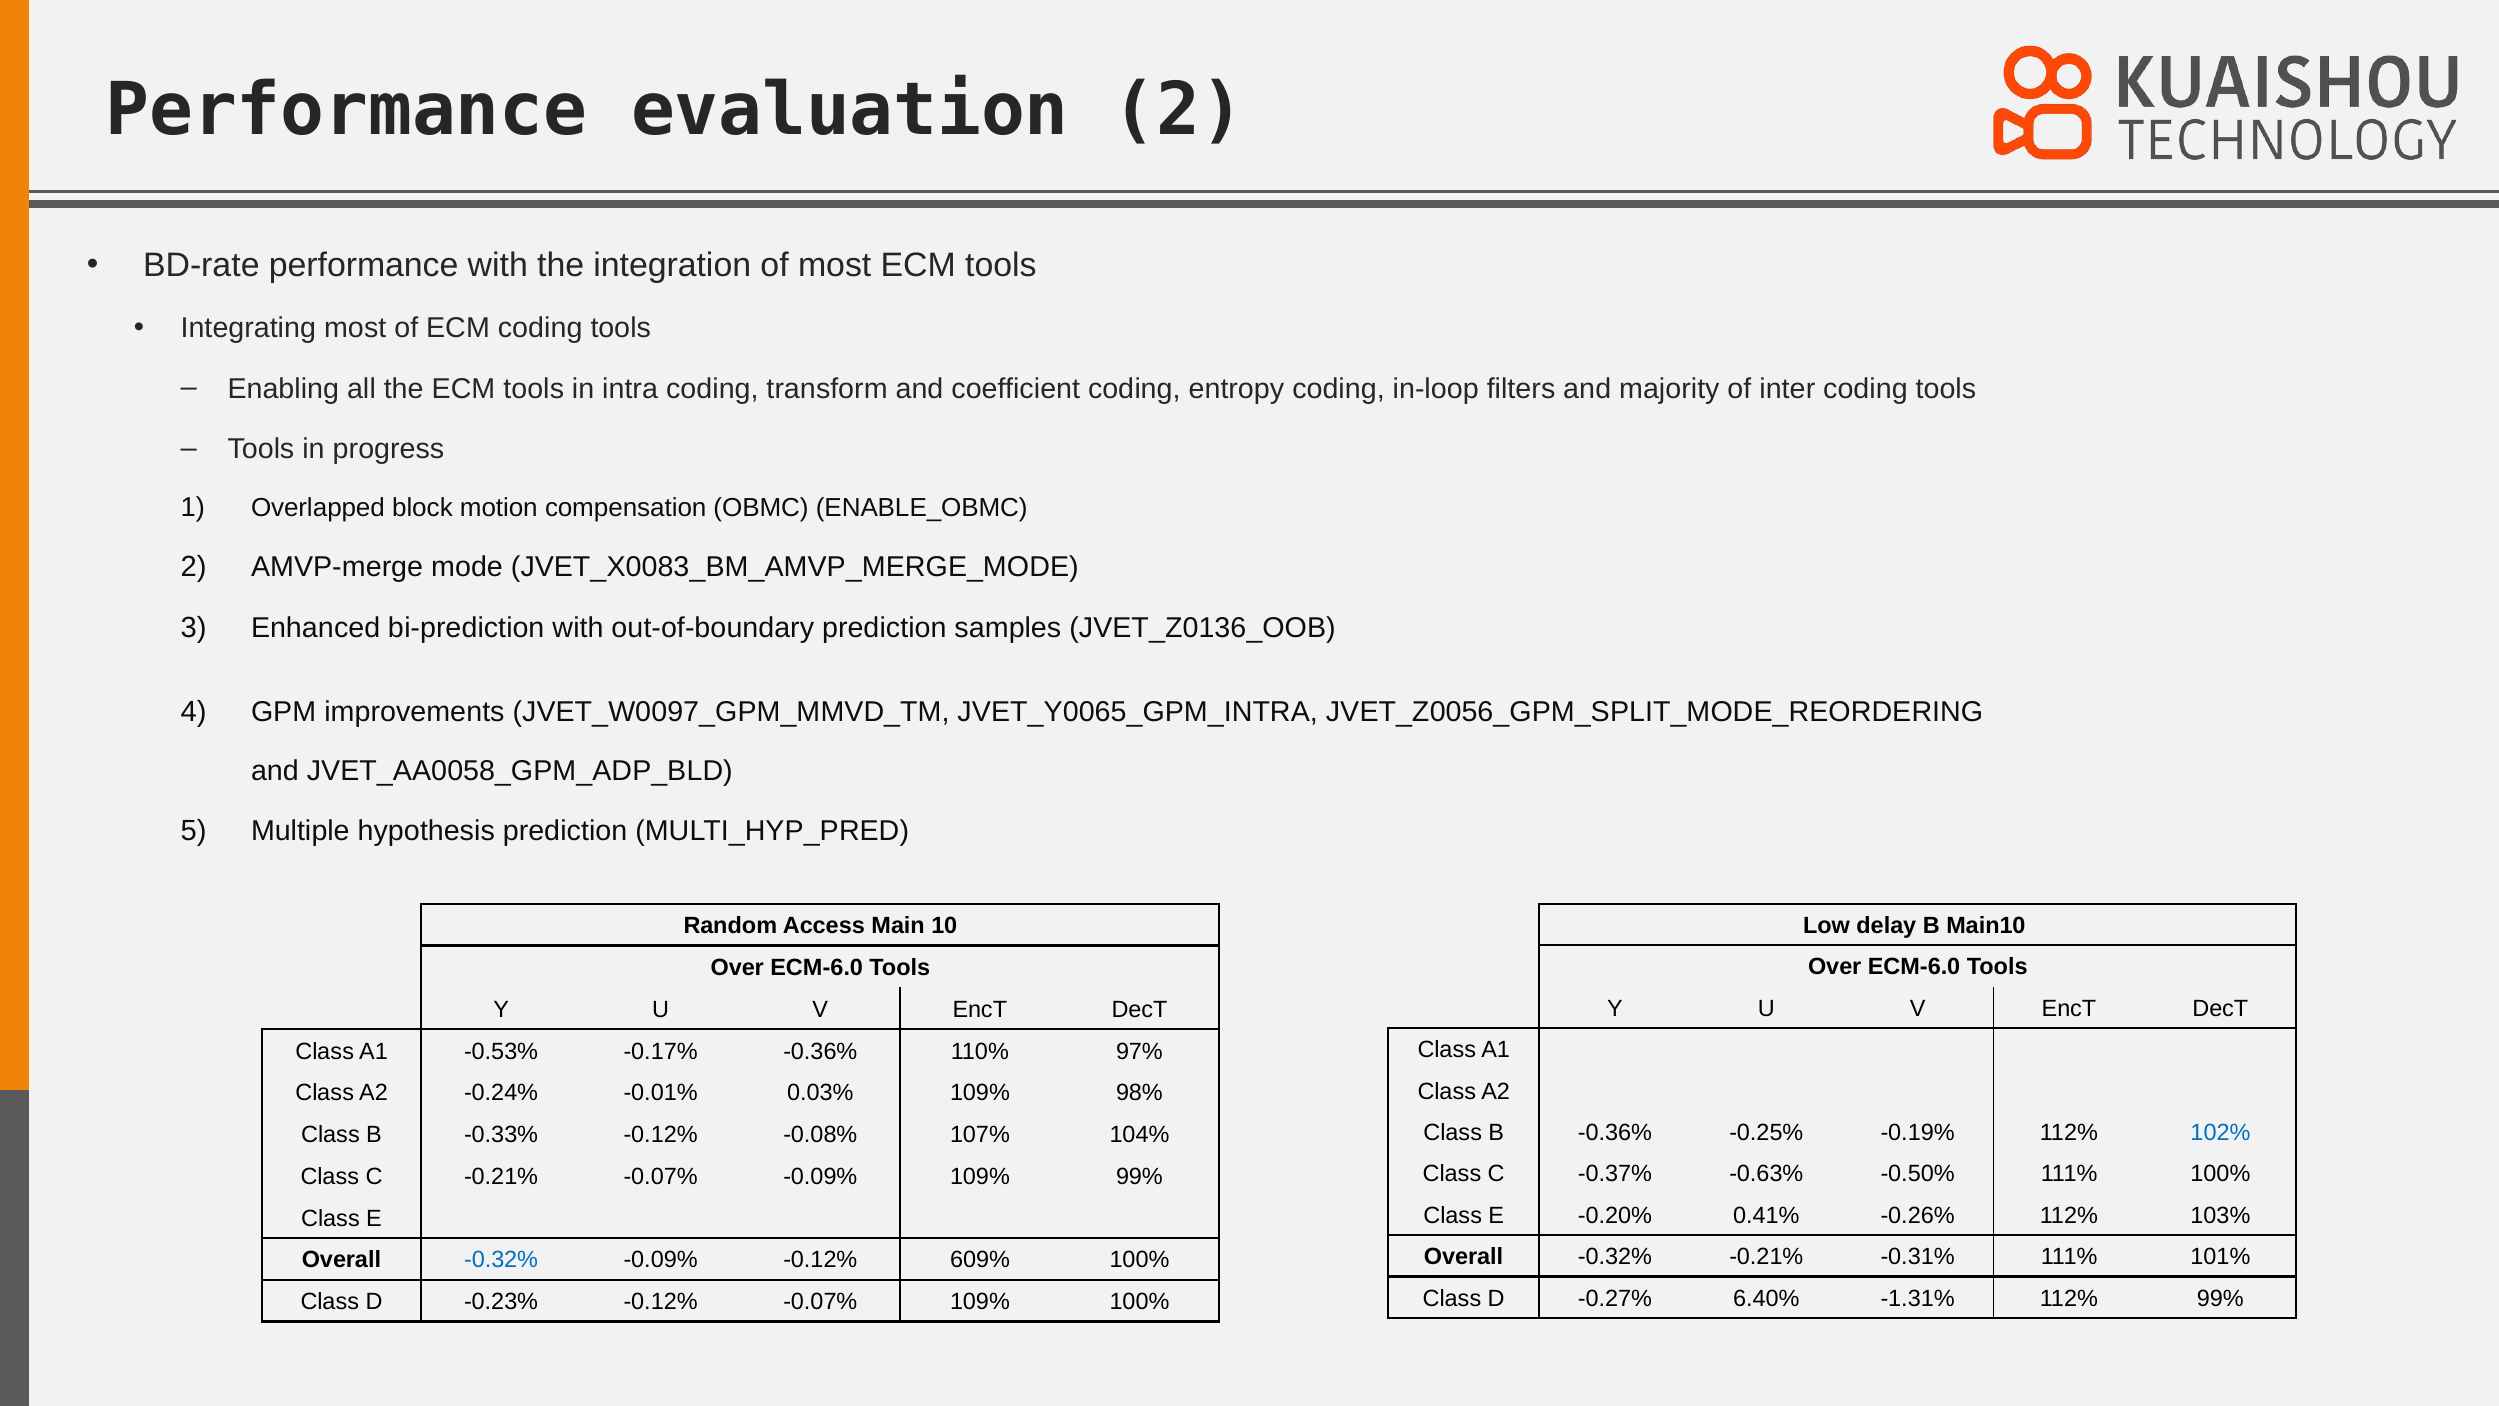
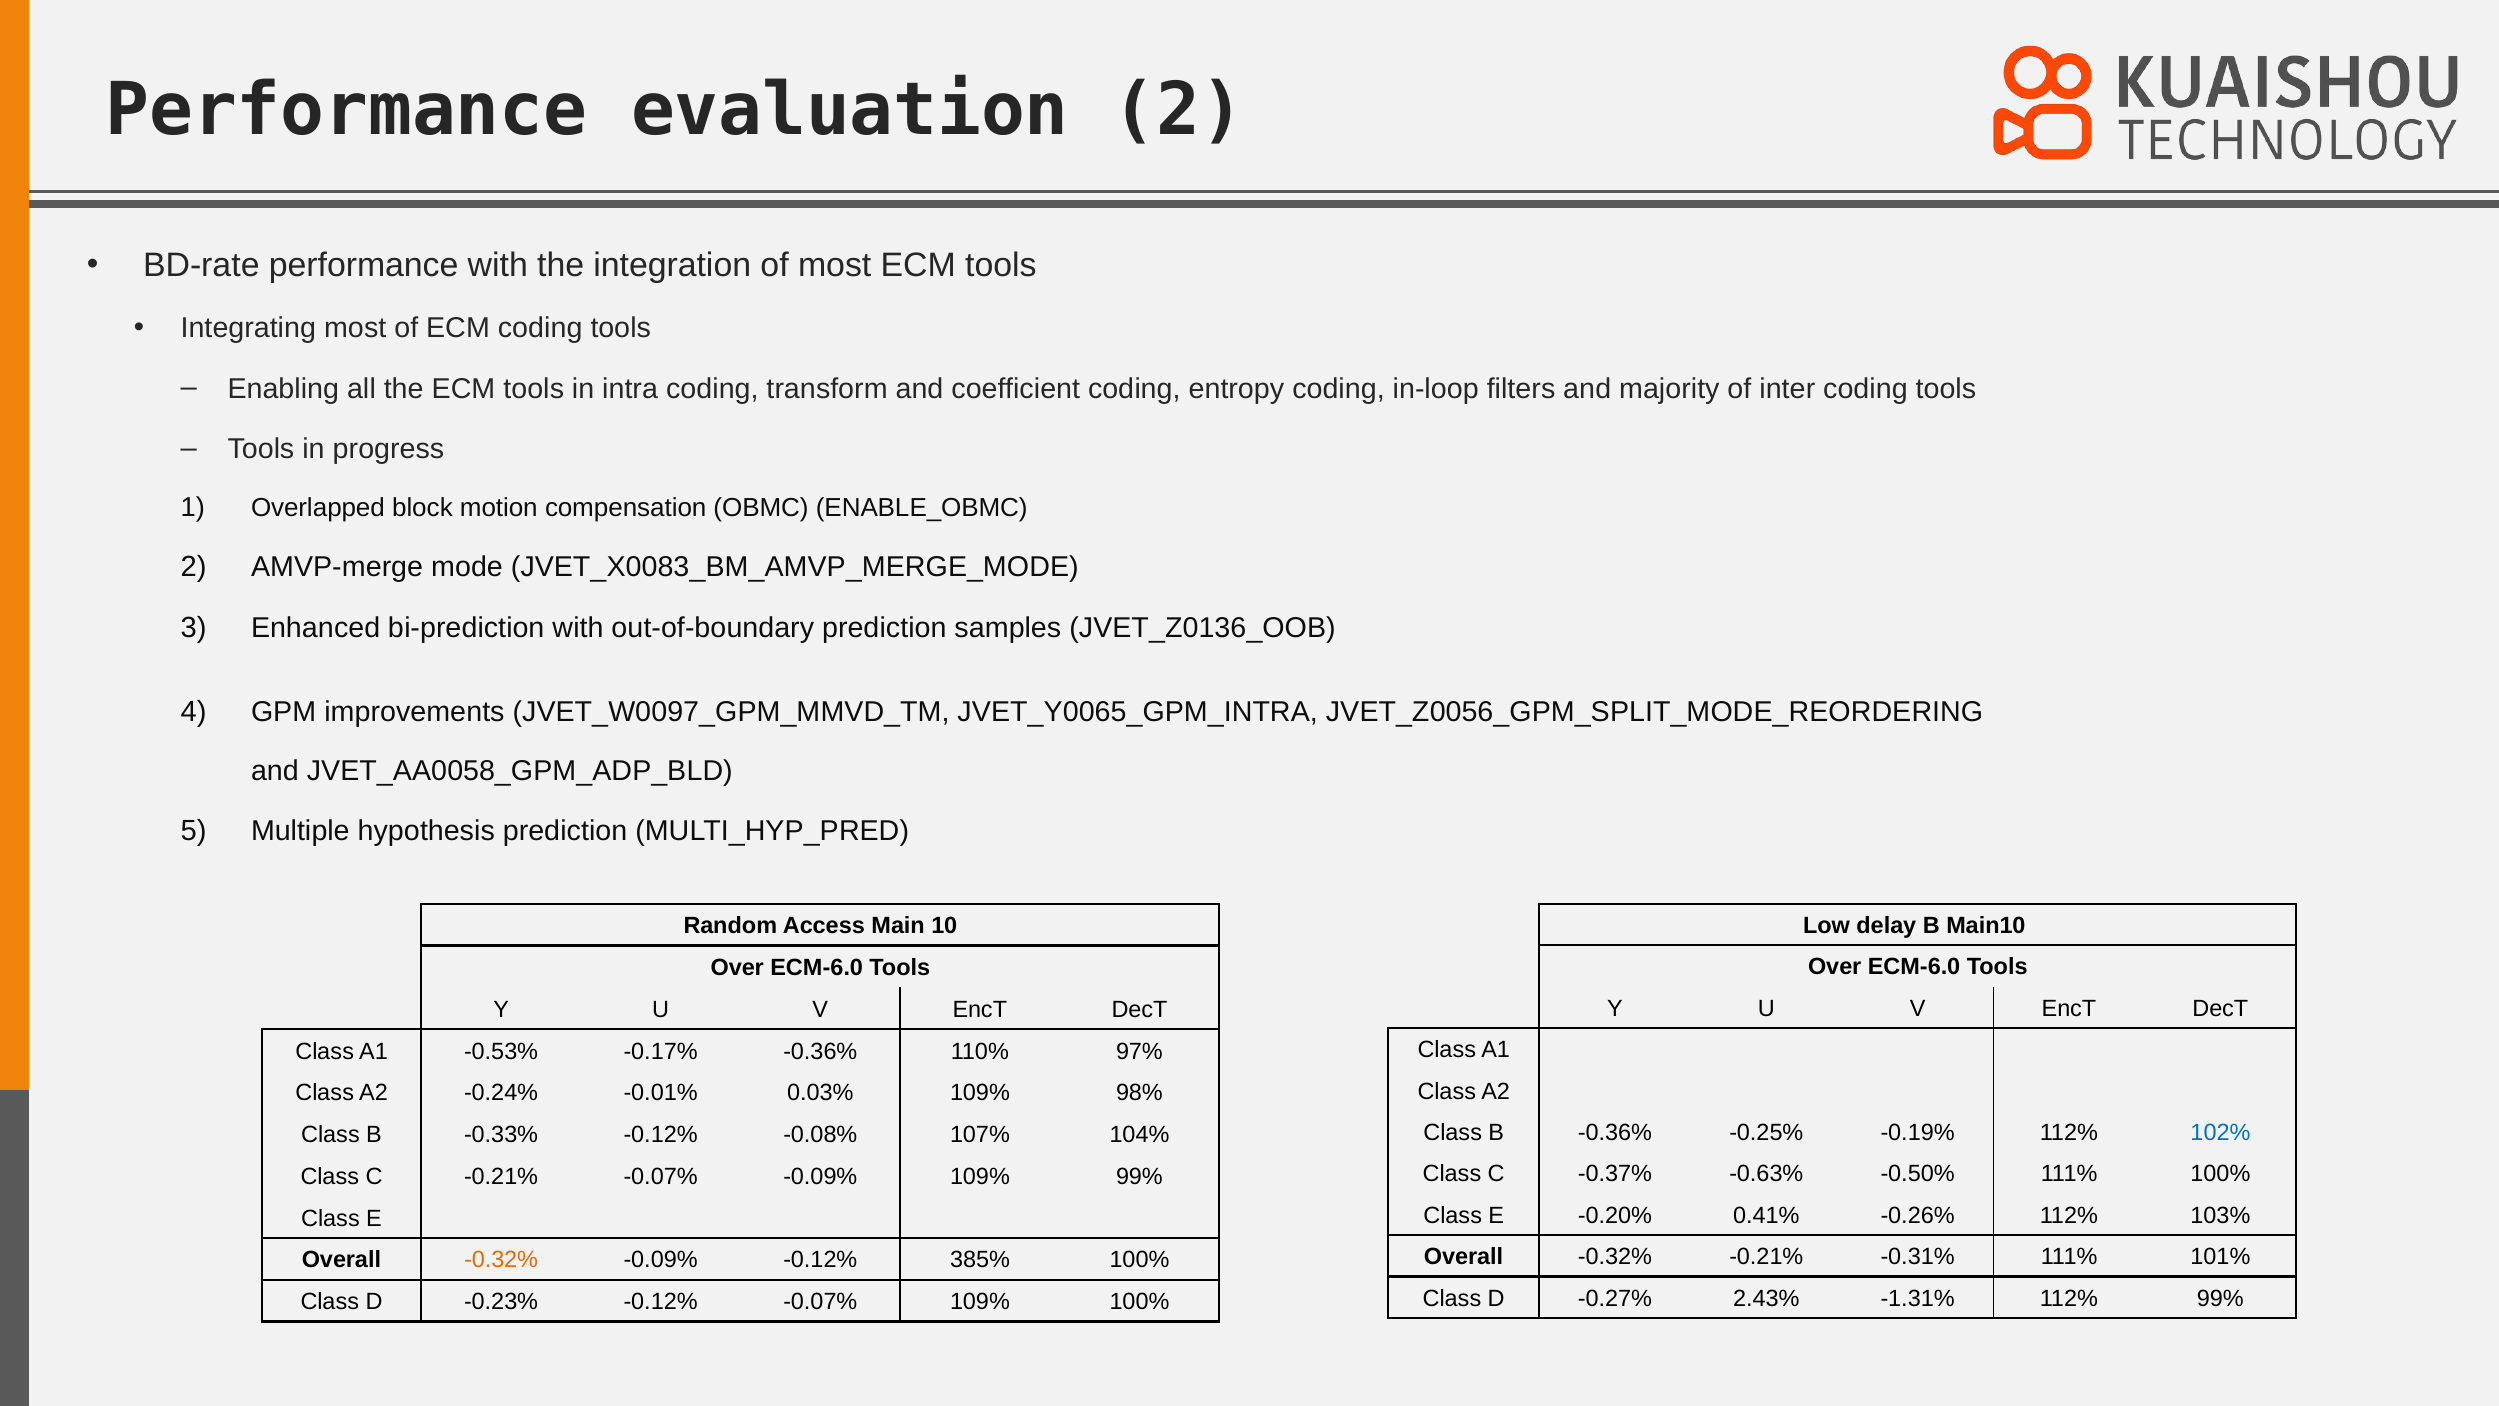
-0.32% at (501, 1260) colour: blue -> orange
609%: 609% -> 385%
6.40%: 6.40% -> 2.43%
